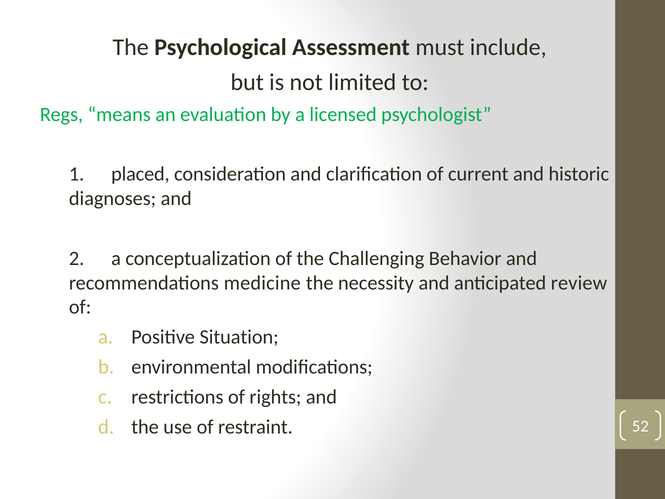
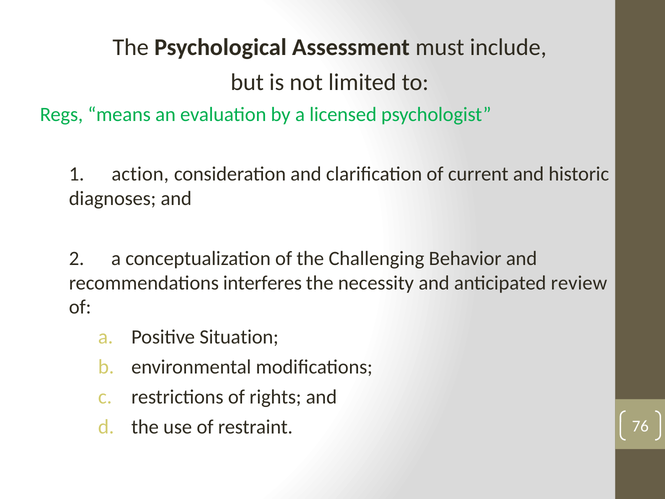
placed: placed -> action
medicine: medicine -> interferes
52: 52 -> 76
